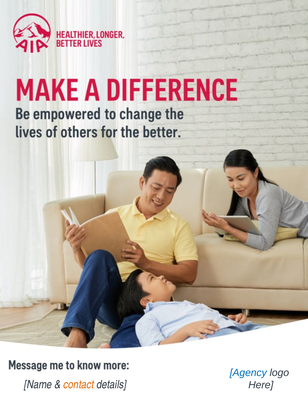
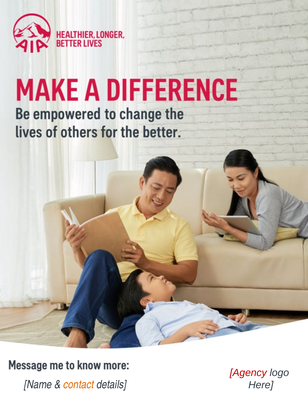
Agency colour: blue -> red
